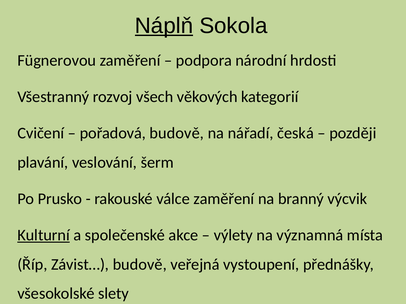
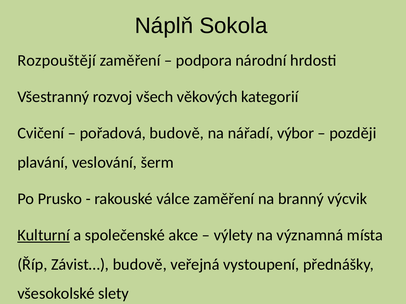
Náplň underline: present -> none
Fügnerovou: Fügnerovou -> Rozpouštějí
česká: česká -> výbor
